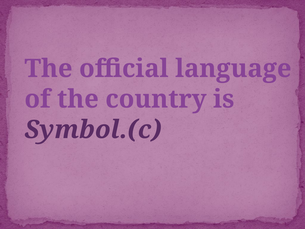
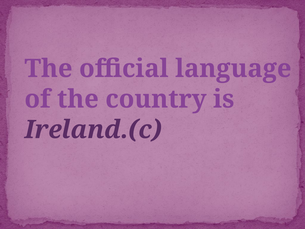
Symbol.(c: Symbol.(c -> Ireland.(c
